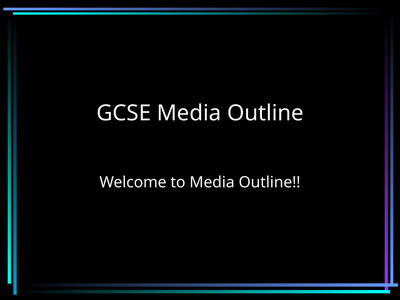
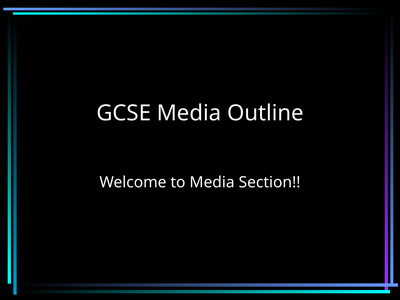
to Media Outline: Outline -> Section
